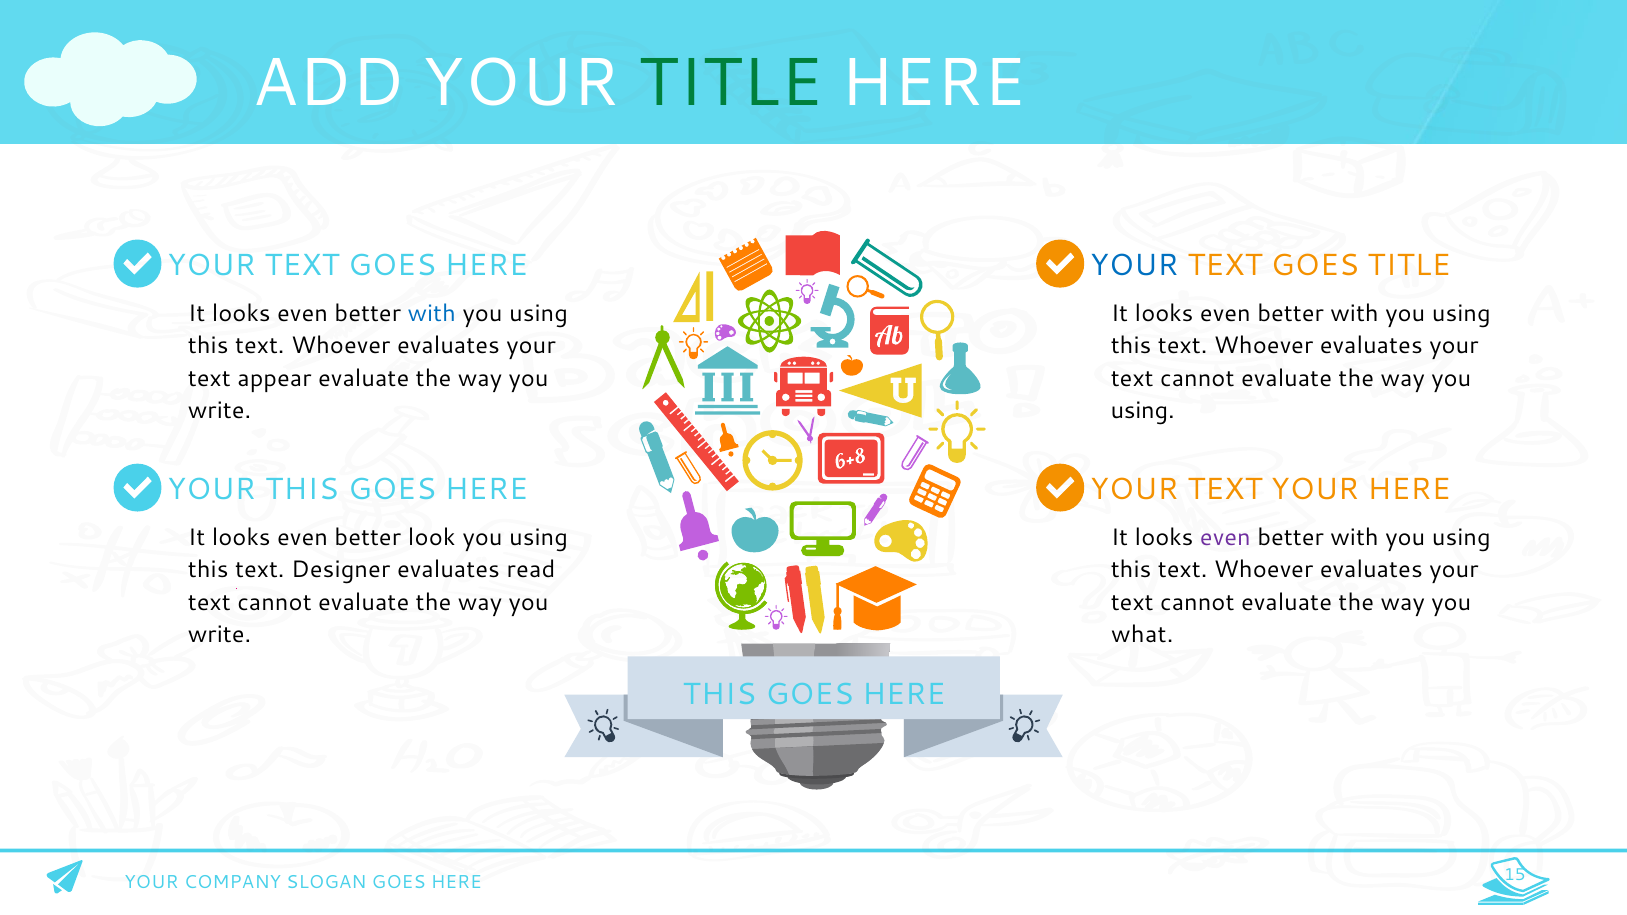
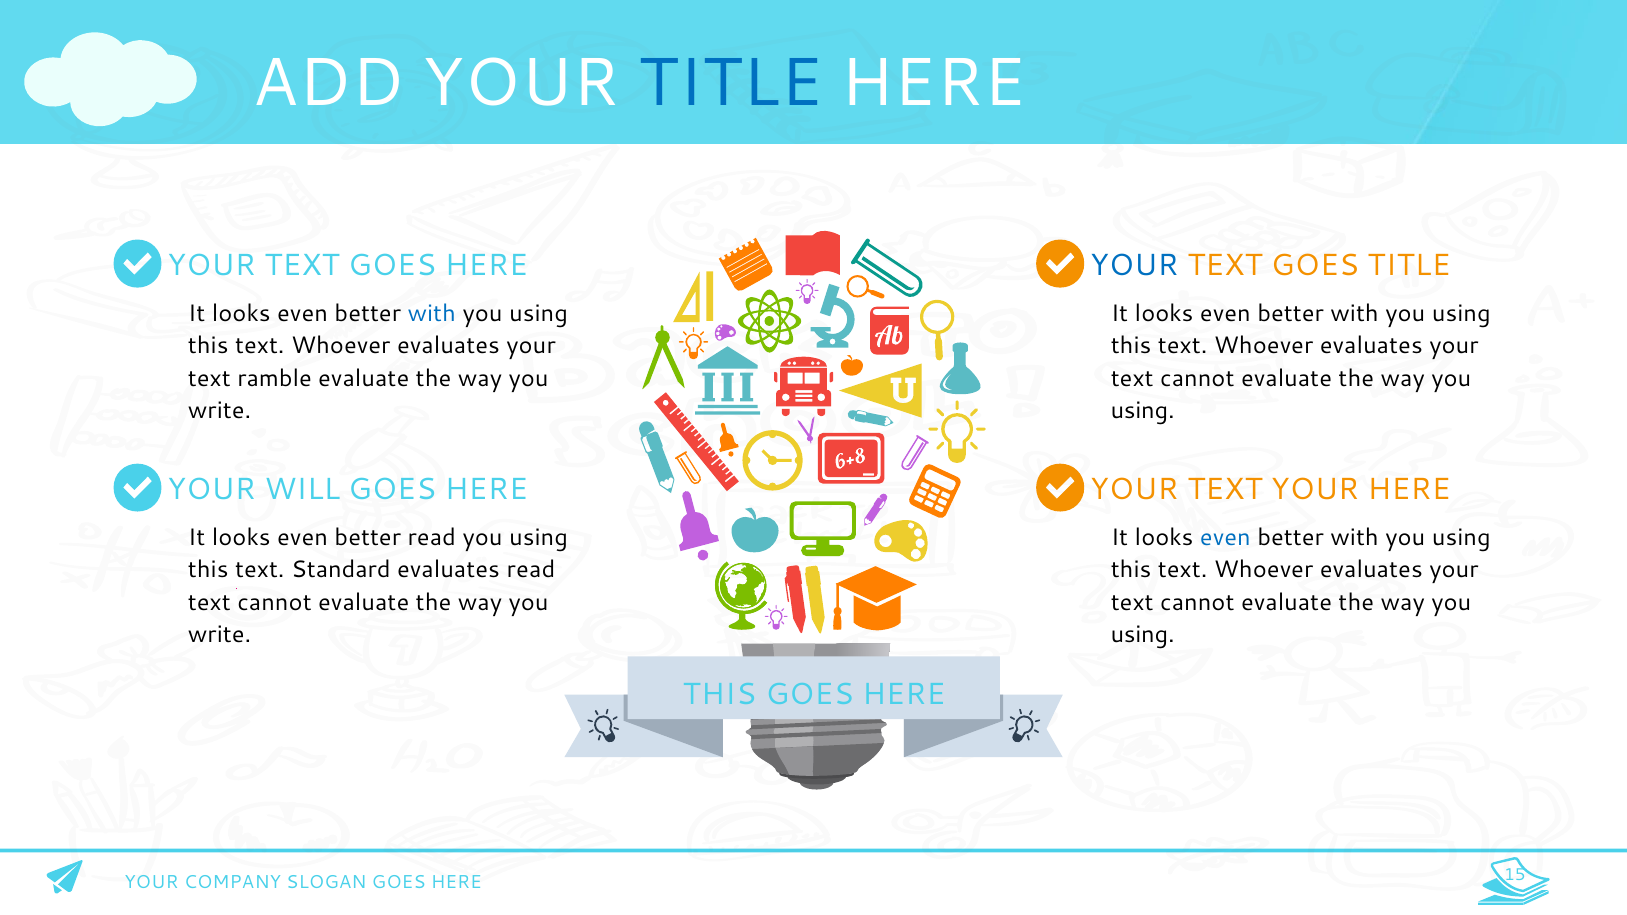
TITLE at (730, 83) colour: green -> blue
appear: appear -> ramble
YOUR THIS: THIS -> WILL
better look: look -> read
even at (1225, 537) colour: purple -> blue
Designer: Designer -> Standard
what at (1142, 635): what -> using
